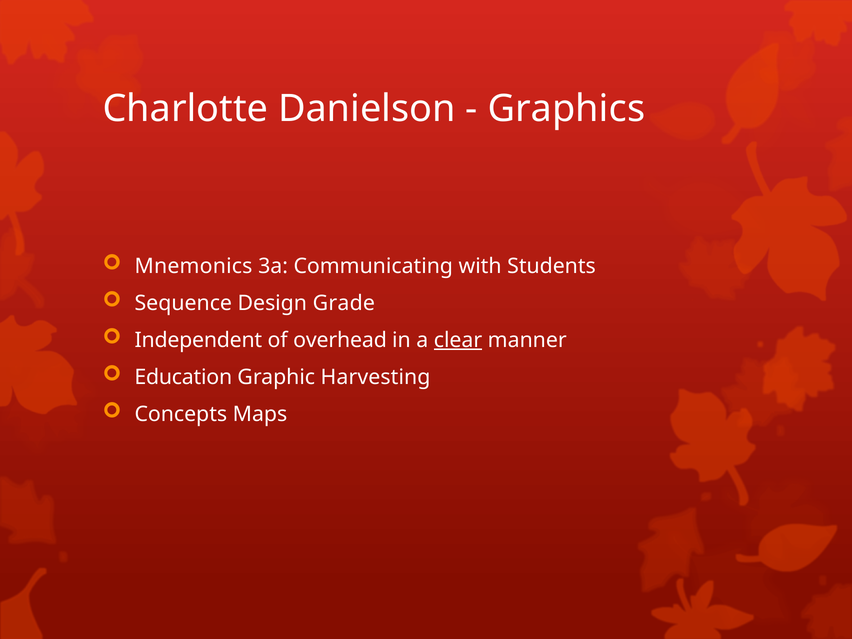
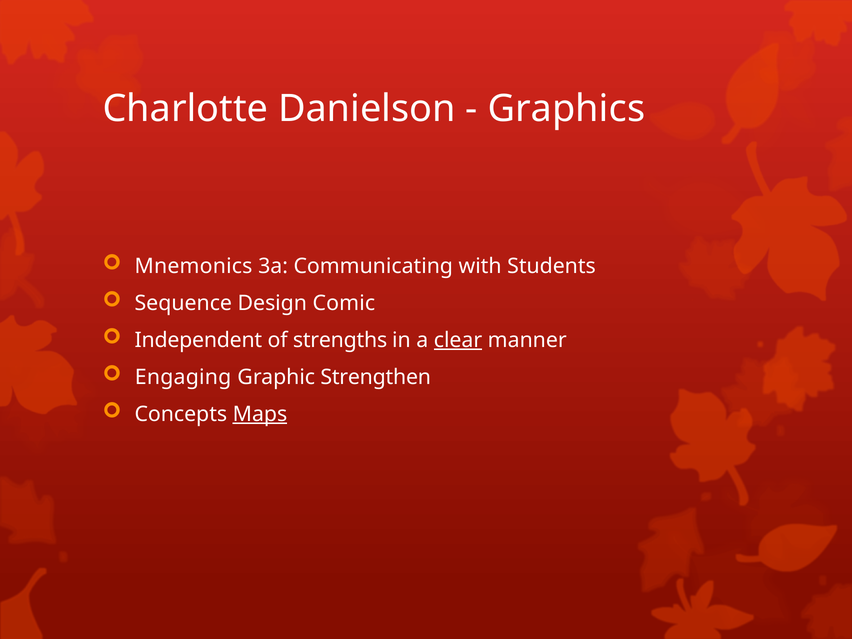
Grade: Grade -> Comic
overhead: overhead -> strengths
Education: Education -> Engaging
Harvesting: Harvesting -> Strengthen
Maps underline: none -> present
